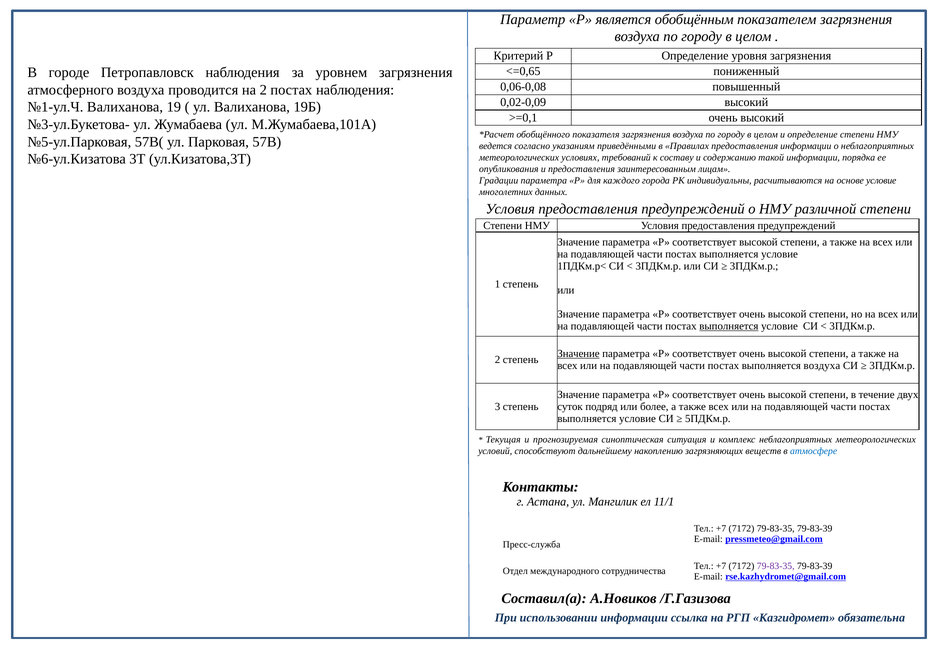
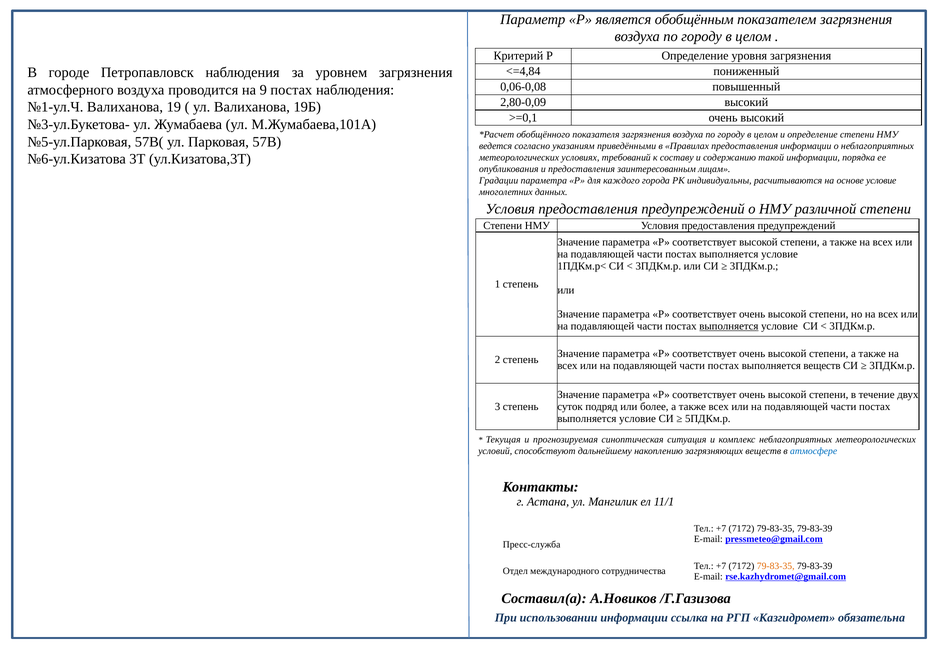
<=0,65: <=0,65 -> <=4,84
на 2: 2 -> 9
0,02-0,09: 0,02-0,09 -> 2,80-0,09
Значение at (579, 354) underline: present -> none
выполняется воздуха: воздуха -> веществ
79-83-35 at (776, 566) colour: purple -> orange
